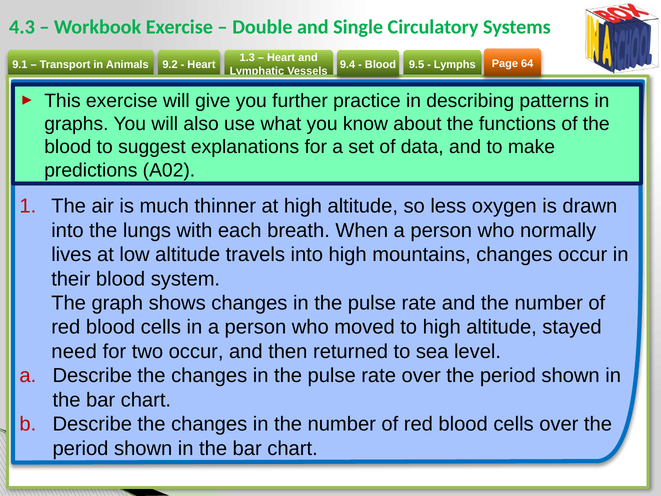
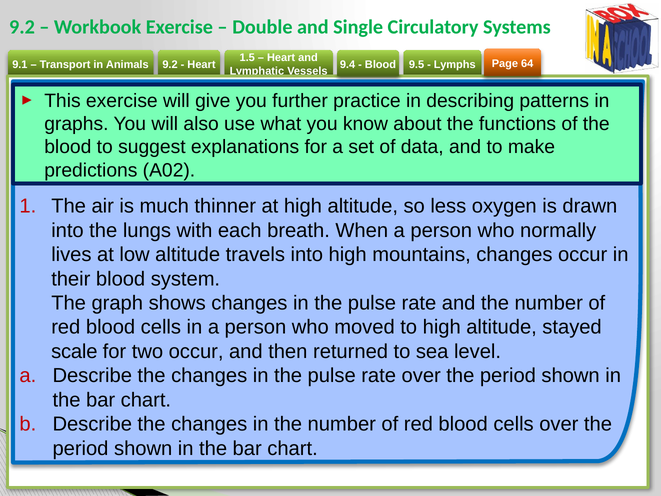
4.3 at (22, 27): 4.3 -> 9.2
1.3: 1.3 -> 1.5
need: need -> scale
